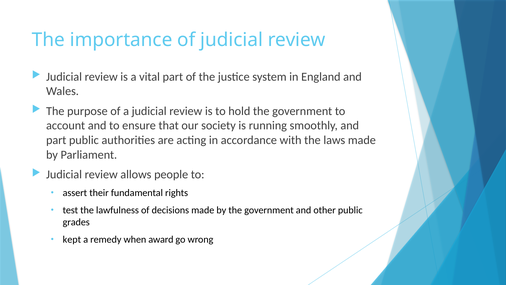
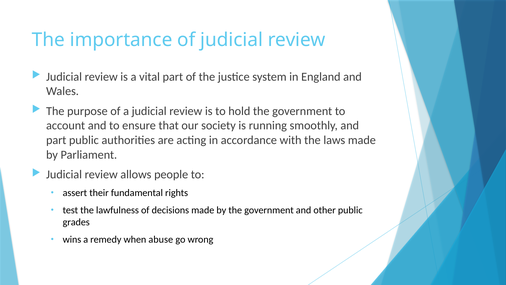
kept: kept -> wins
award: award -> abuse
